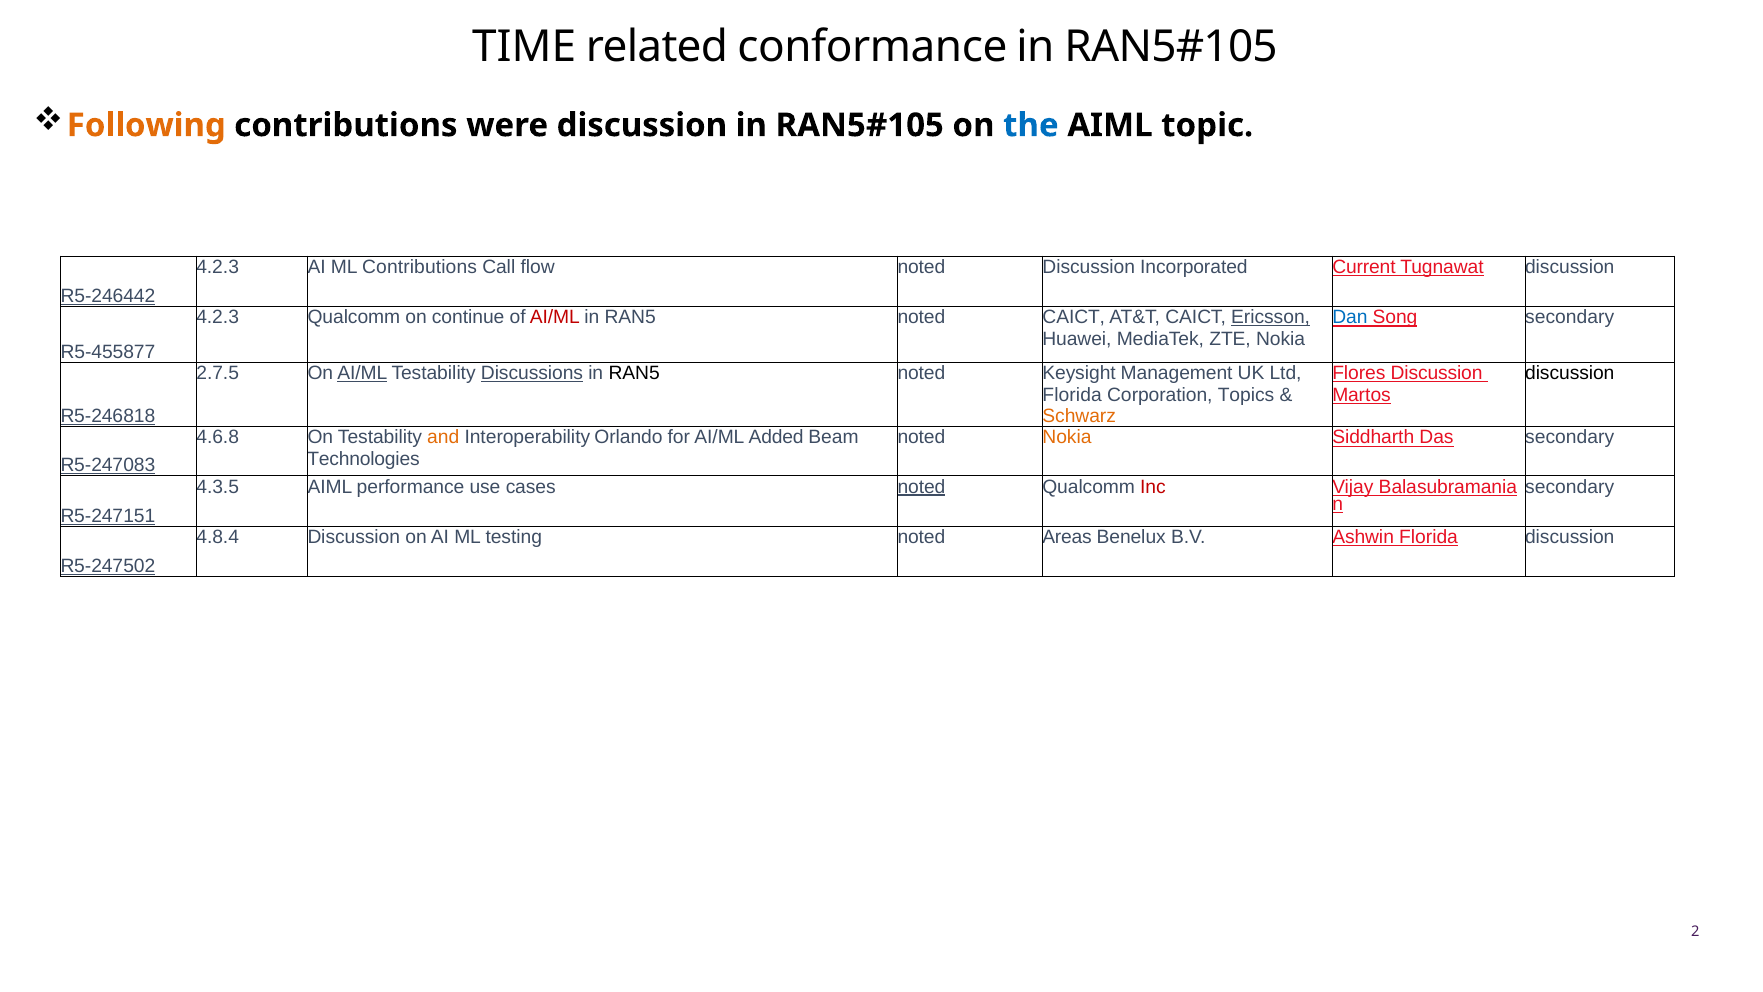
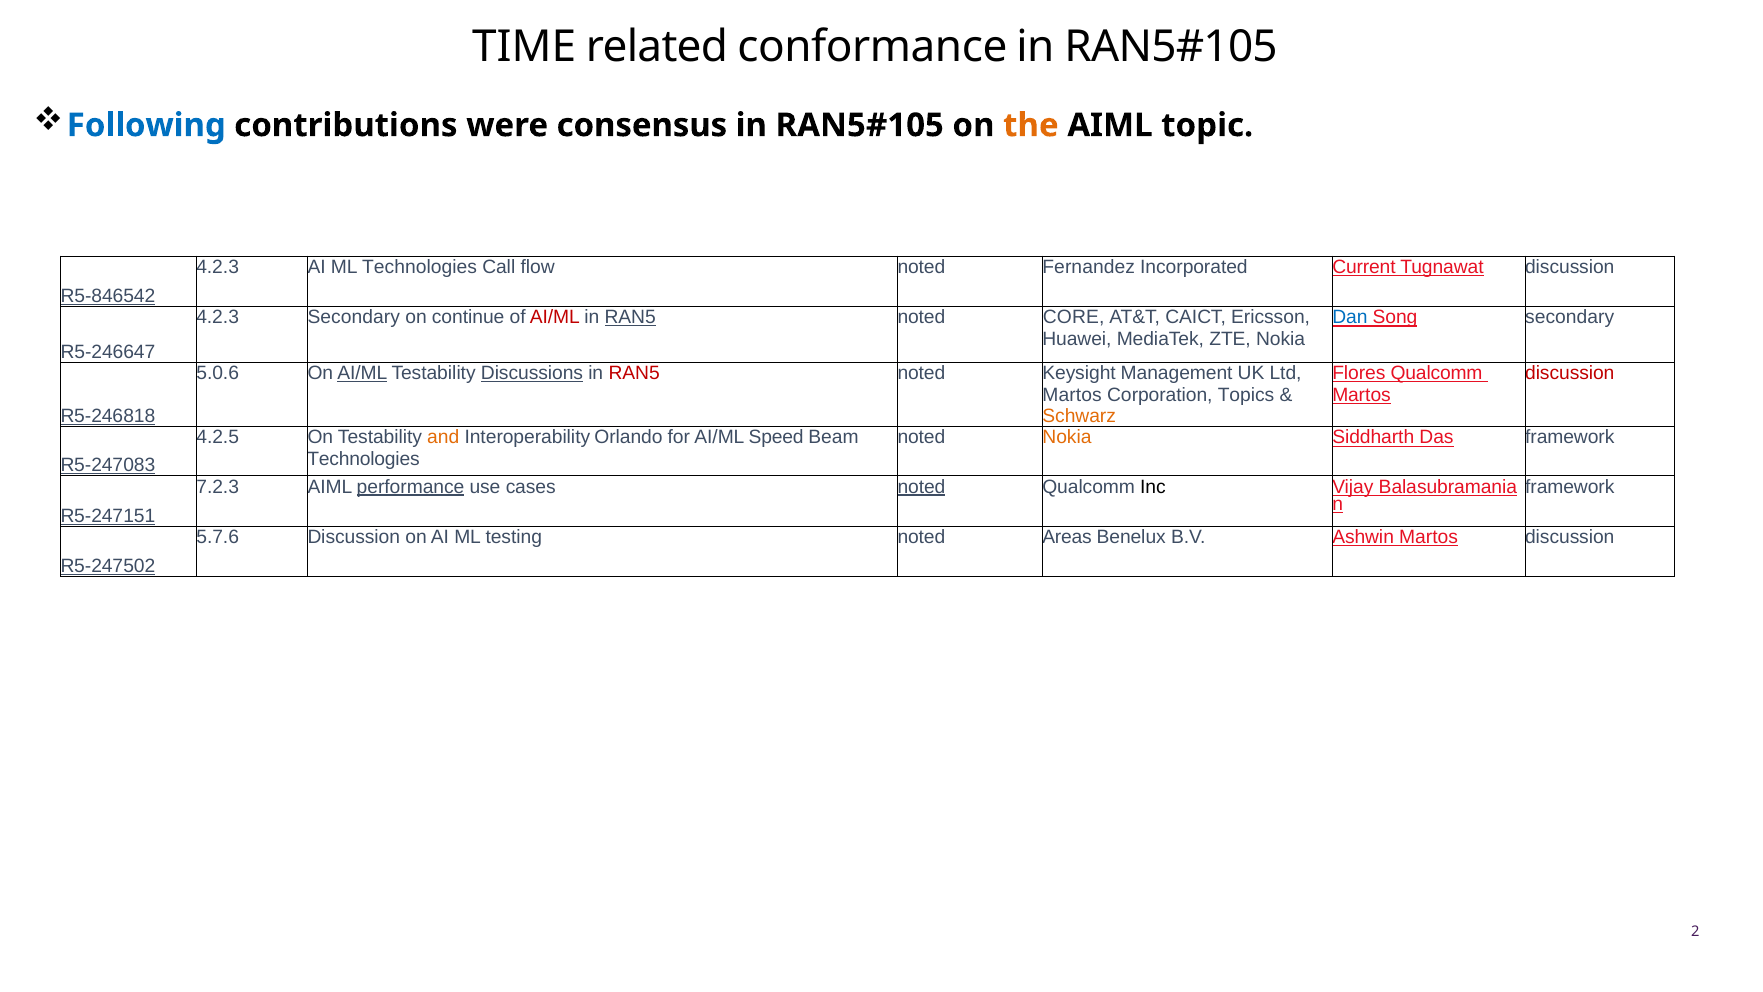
Following colour: orange -> blue
were discussion: discussion -> consensus
the colour: blue -> orange
ML Contributions: Contributions -> Technologies
noted Discussion: Discussion -> Fernandez
R5-246442: R5-246442 -> R5-846542
4.2.3 Qualcomm: Qualcomm -> Secondary
RAN5 at (630, 317) underline: none -> present
noted CAICT: CAICT -> CORE
Ericsson underline: present -> none
R5-455877: R5-455877 -> R5-246647
2.7.5: 2.7.5 -> 5.0.6
RAN5 at (634, 373) colour: black -> red
Flores Discussion: Discussion -> Qualcomm
discussion at (1570, 373) colour: black -> red
Florida at (1072, 395): Florida -> Martos
4.6.8: 4.6.8 -> 4.2.5
Added: Added -> Speed
Das secondary: secondary -> framework
4.3.5: 4.3.5 -> 7.2.3
performance underline: none -> present
Inc colour: red -> black
secondary at (1570, 487): secondary -> framework
4.8.4: 4.8.4 -> 5.7.6
Ashwin Florida: Florida -> Martos
